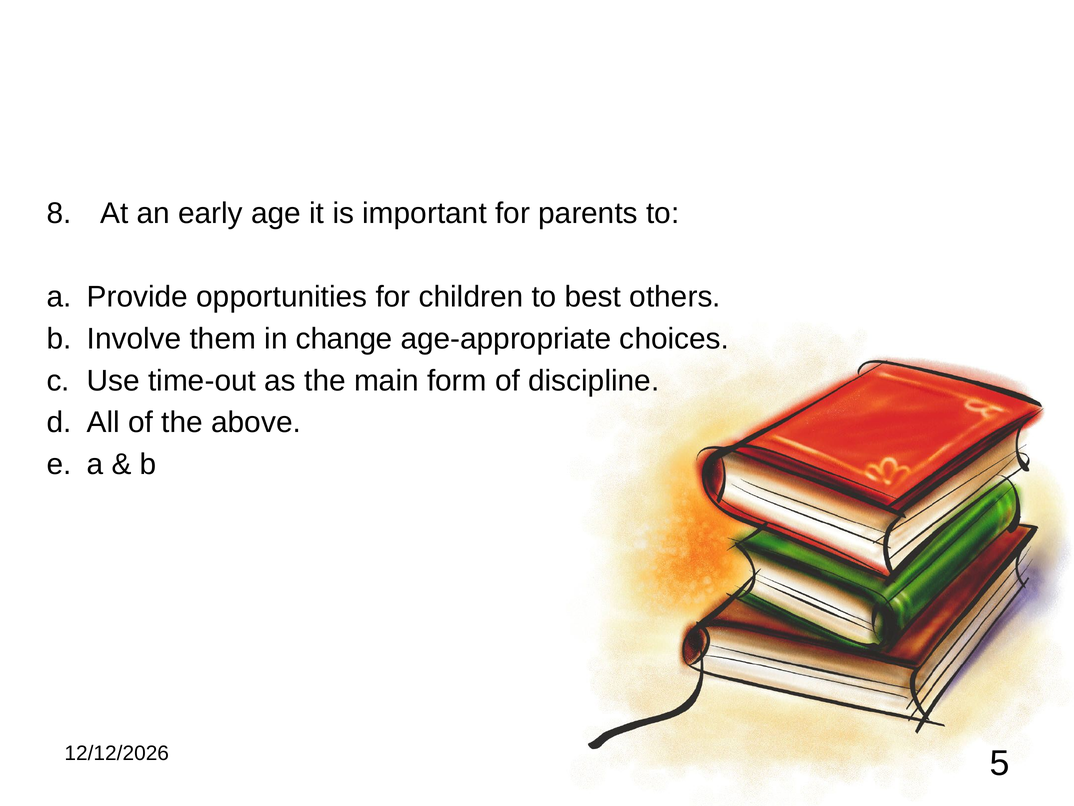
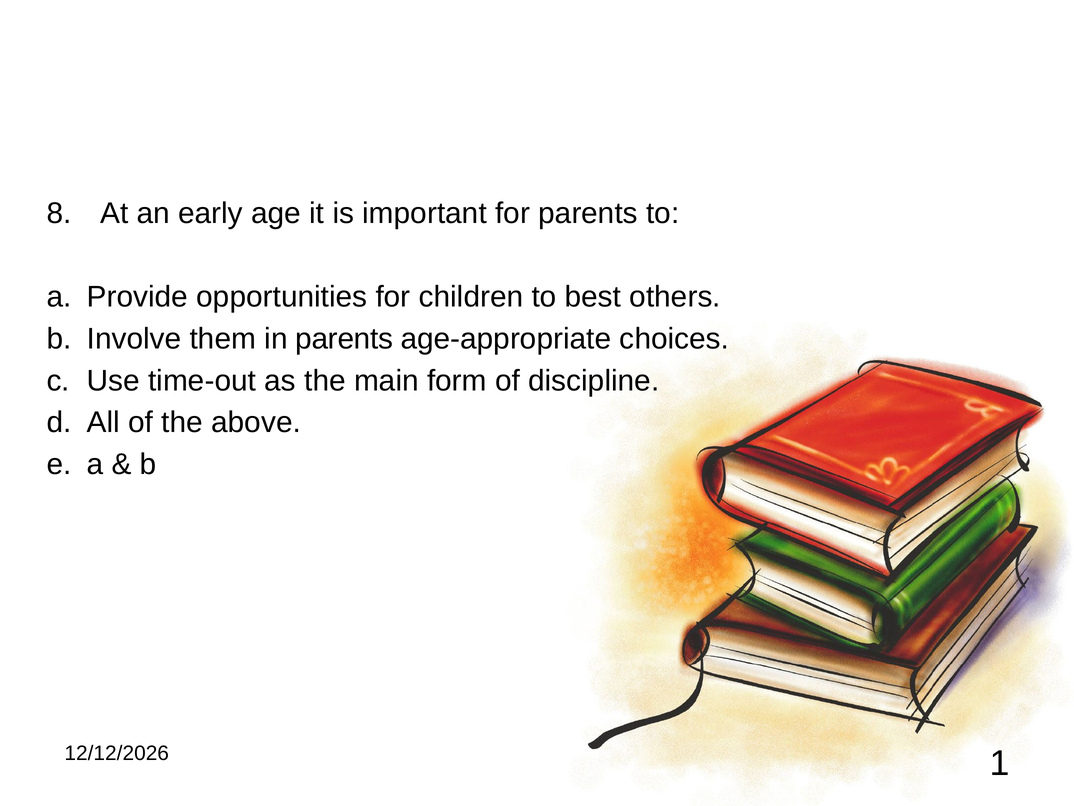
in change: change -> parents
5: 5 -> 1
